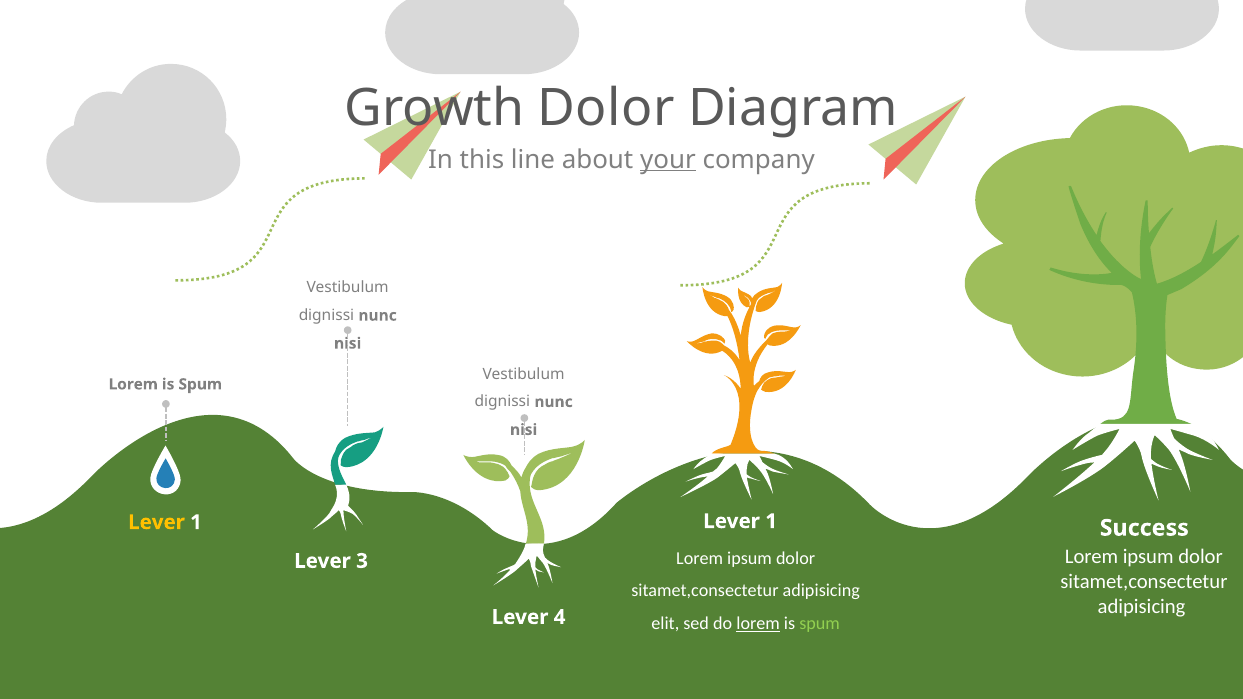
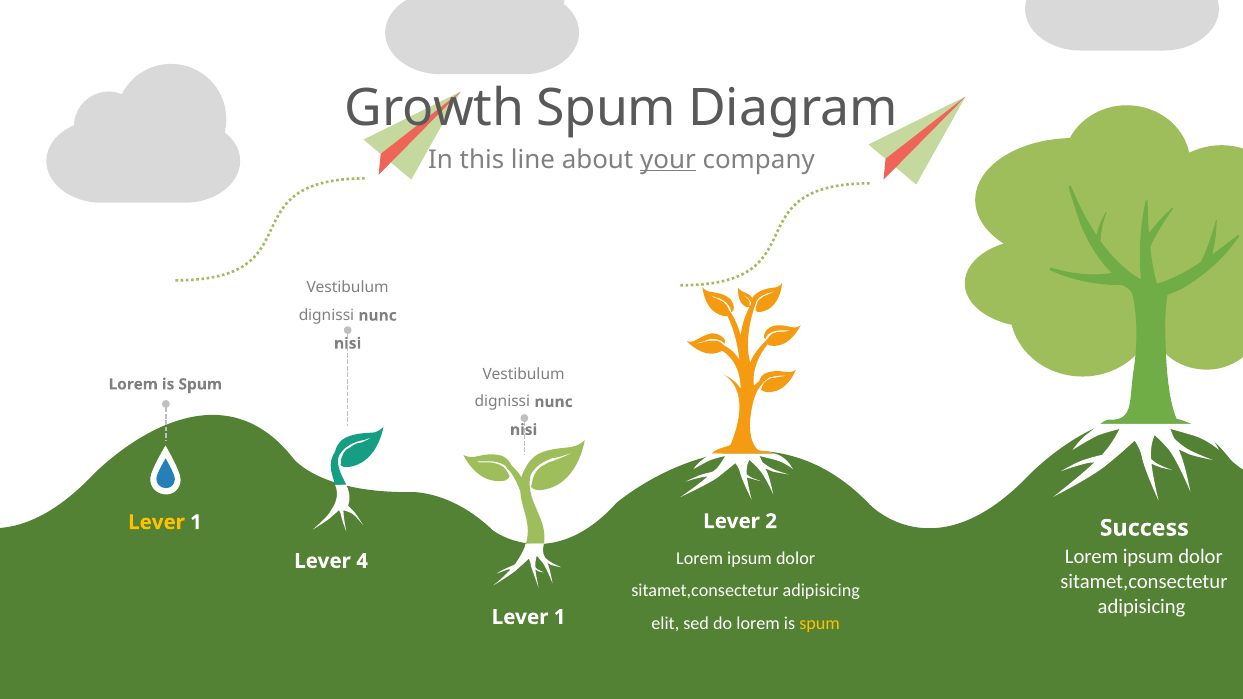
Growth Dolor: Dolor -> Spum
1 at (771, 521): 1 -> 2
3: 3 -> 4
4 at (560, 617): 4 -> 1
lorem at (758, 624) underline: present -> none
spum at (820, 624) colour: light green -> yellow
